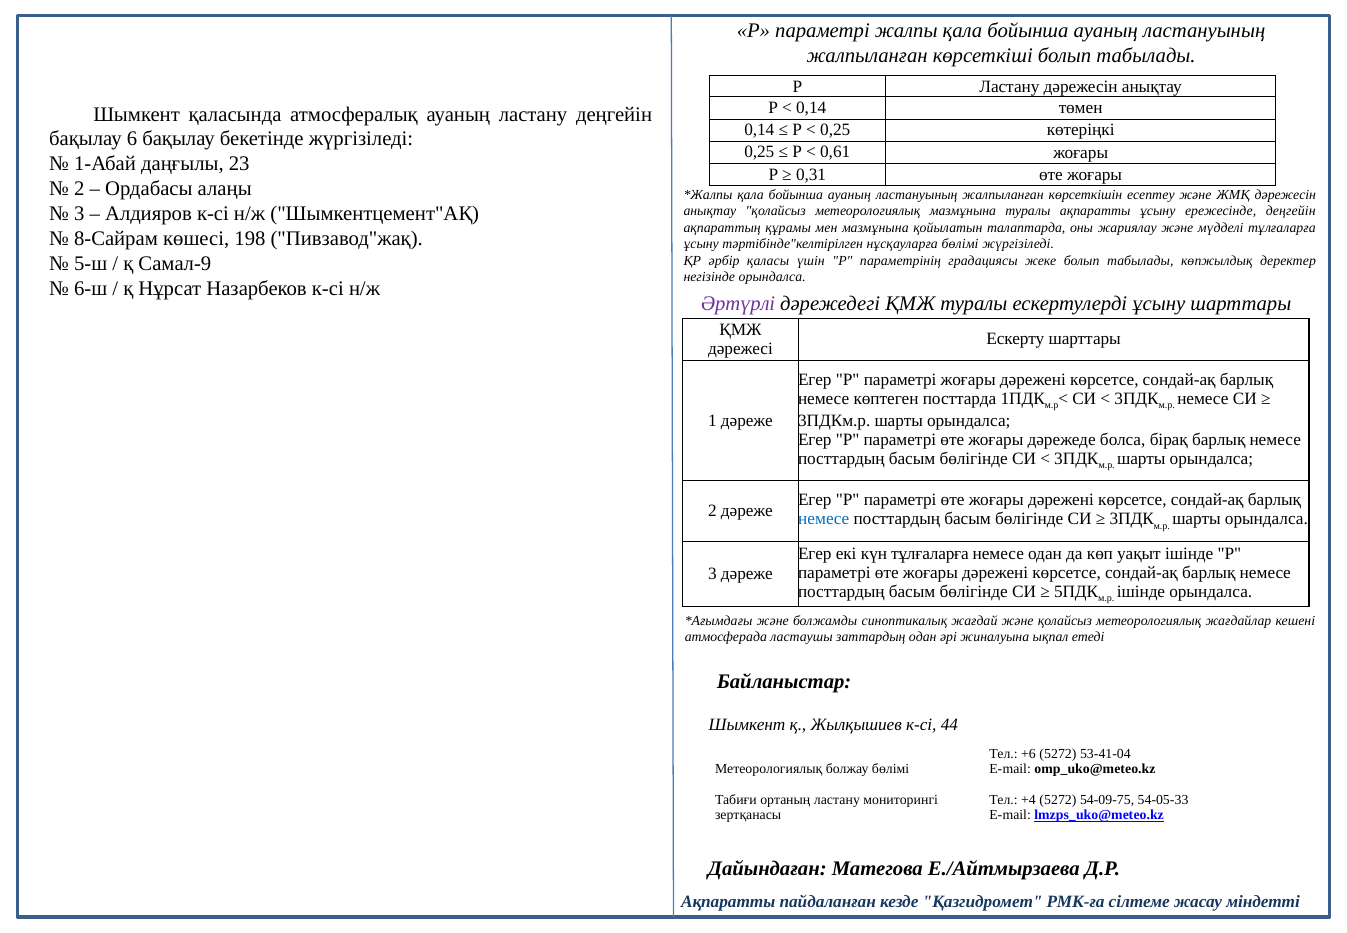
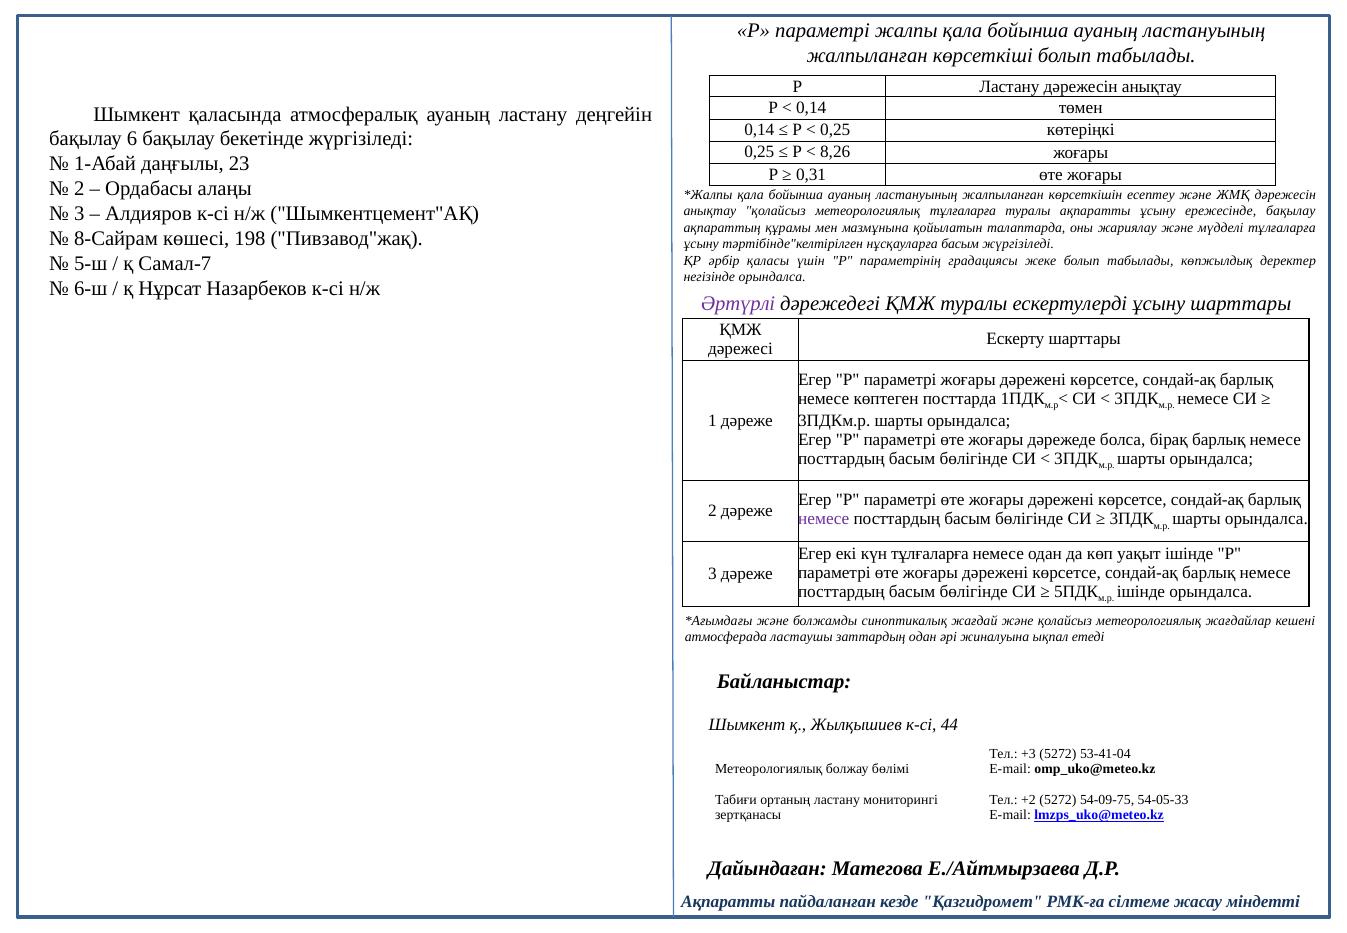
0,61: 0,61 -> 8,26
метеорологиялық мазмұнына: мазмұнына -> тұлғаларға
ережесінде деңгейін: деңгейін -> бақылау
нұсқауларға бөлімі: бөлімі -> басым
Самал-9: Самал-9 -> Самал-7
немесе at (824, 519) colour: blue -> purple
+6: +6 -> +3
+4: +4 -> +2
